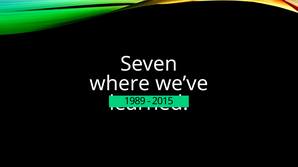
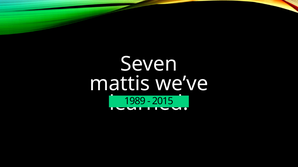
where: where -> mattis
